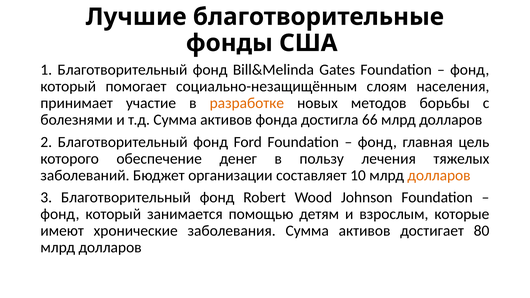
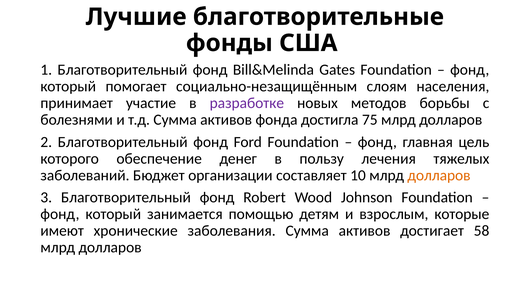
разработке colour: orange -> purple
66: 66 -> 75
80: 80 -> 58
